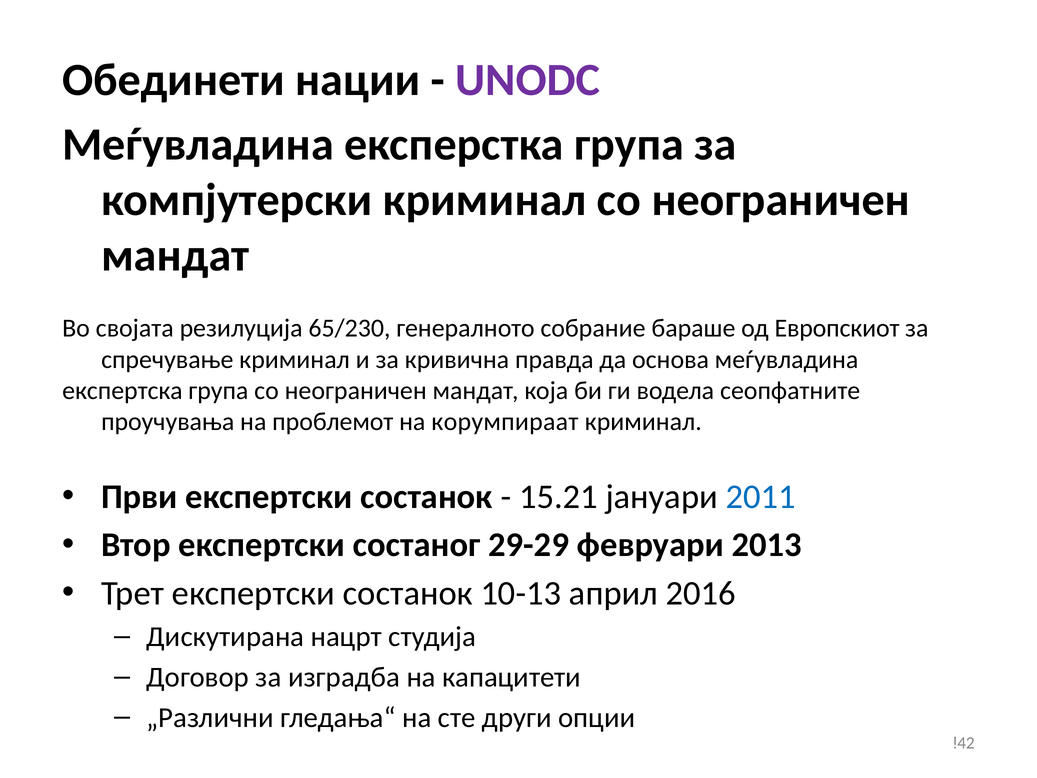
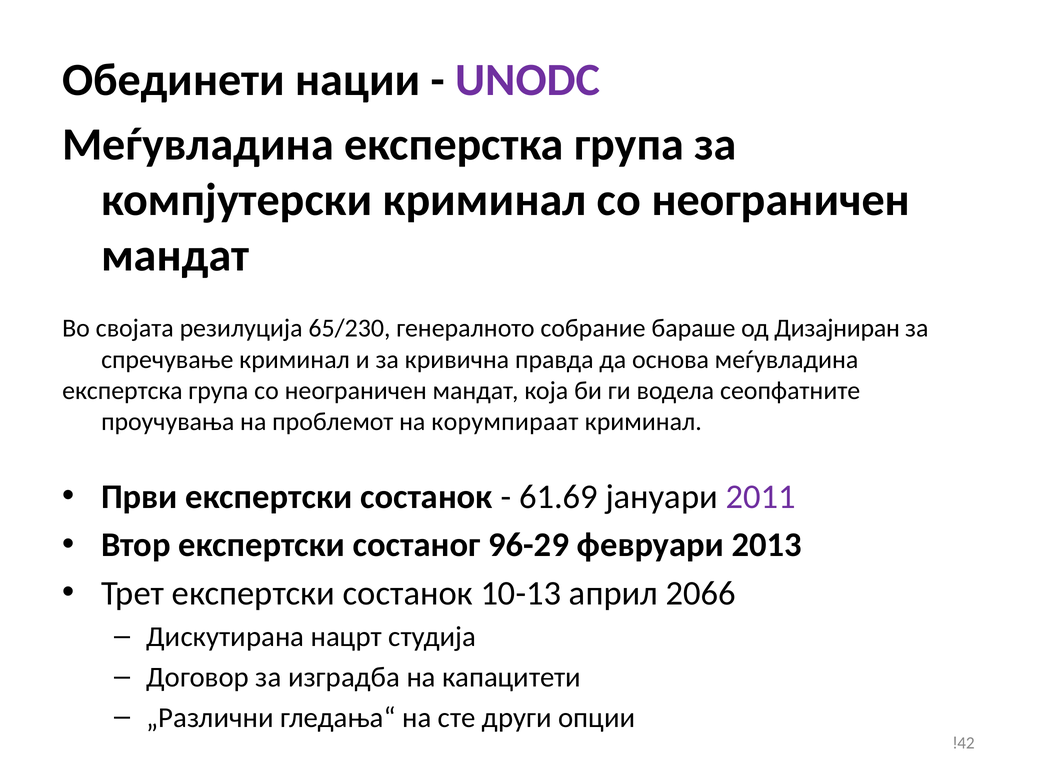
Европскиот: Европскиот -> Дизајниран
15.21: 15.21 -> 61.69
2011 colour: blue -> purple
29-29: 29-29 -> 96-29
2016: 2016 -> 2066
